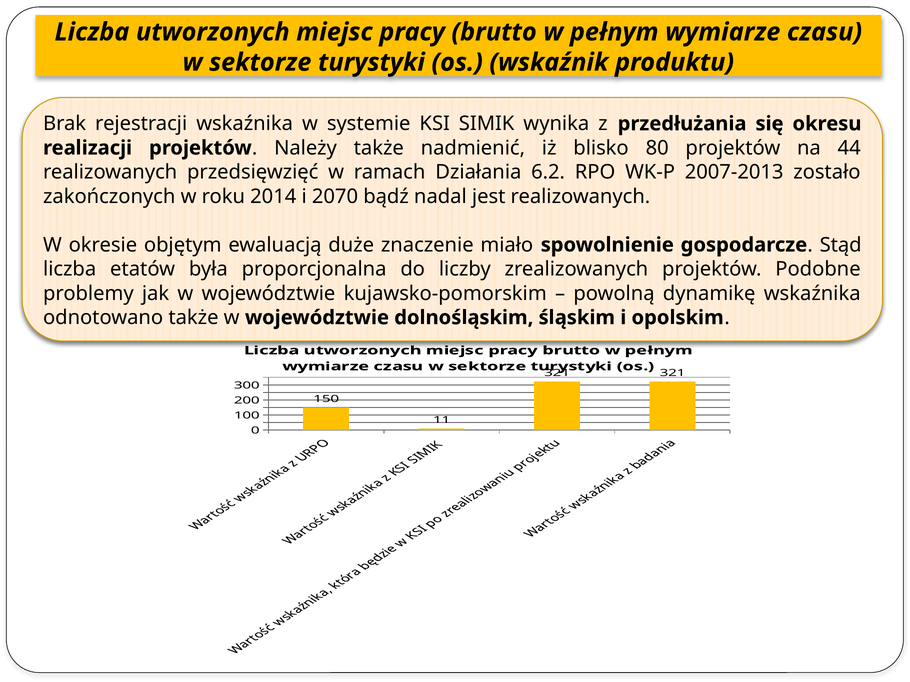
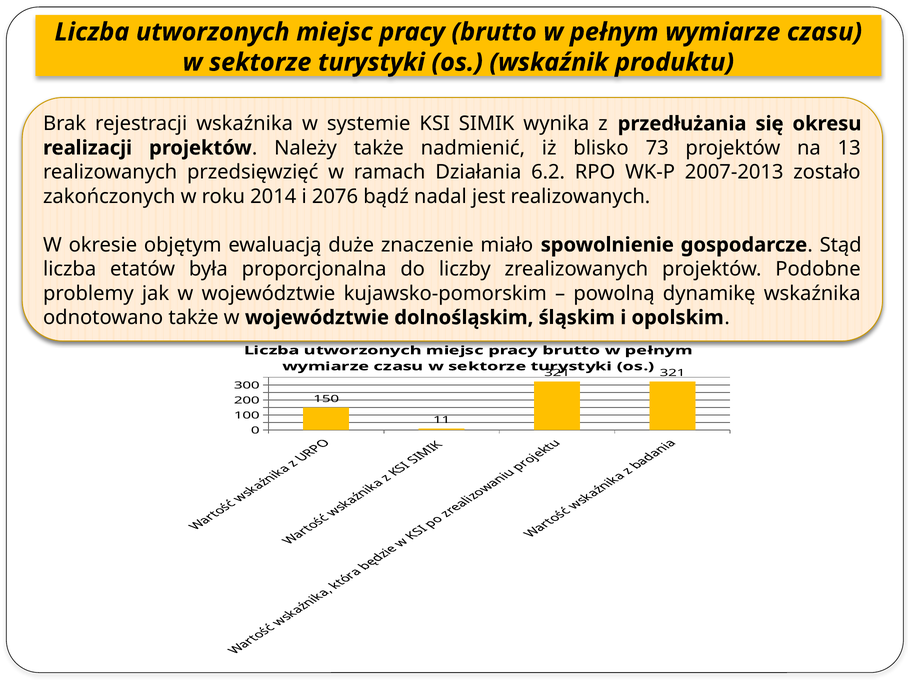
80: 80 -> 73
44: 44 -> 13
2070: 2070 -> 2076
